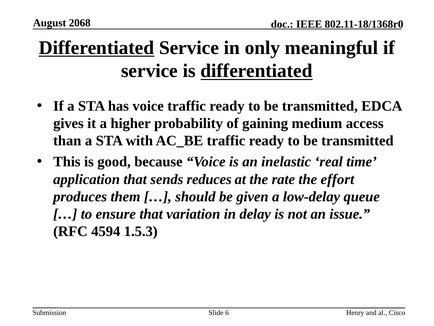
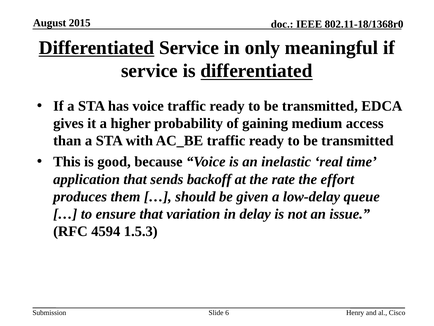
2068: 2068 -> 2015
reduces: reduces -> backoff
